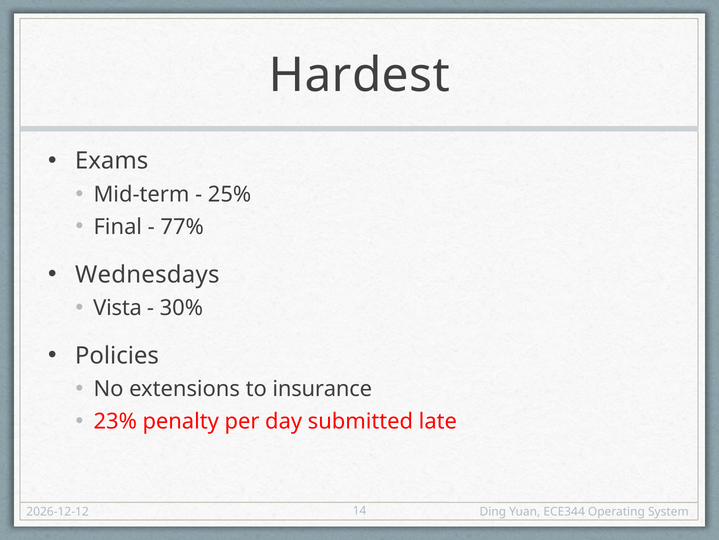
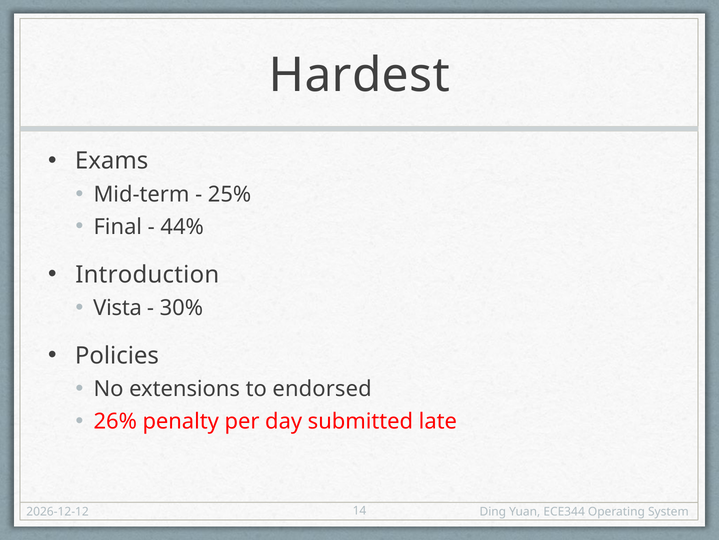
77%: 77% -> 44%
Wednesdays: Wednesdays -> Introduction
insurance: insurance -> endorsed
23%: 23% -> 26%
